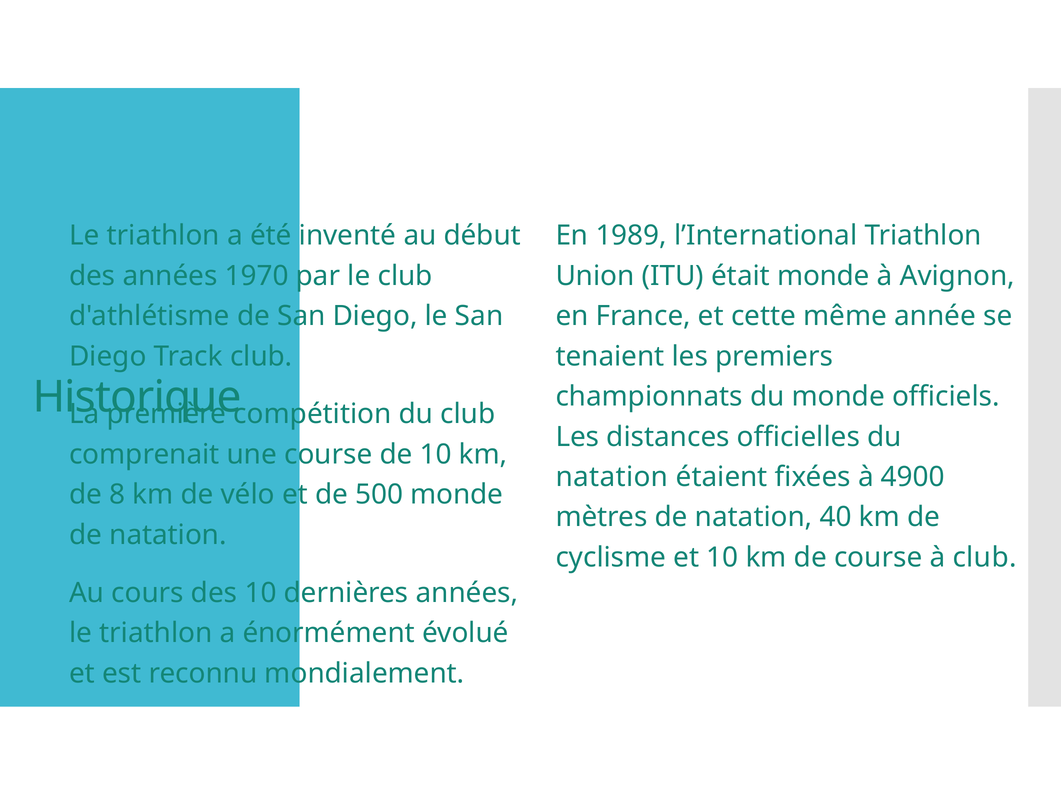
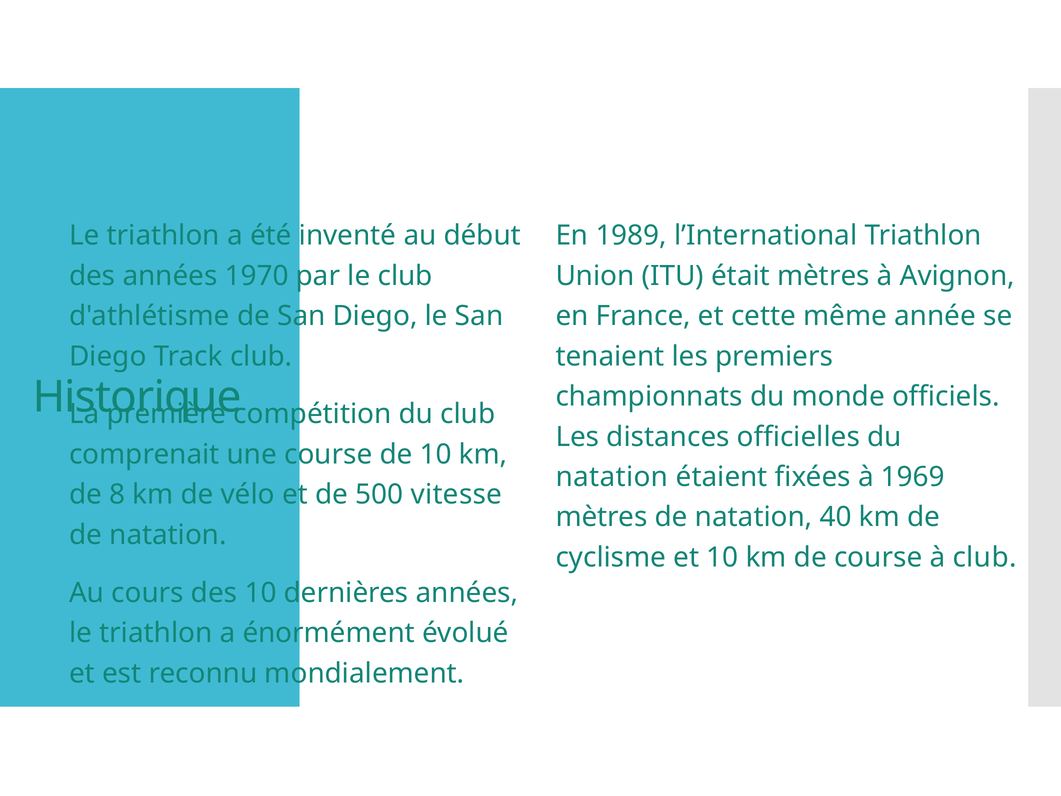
était monde: monde -> mètres
4900: 4900 -> 1969
500 monde: monde -> vitesse
